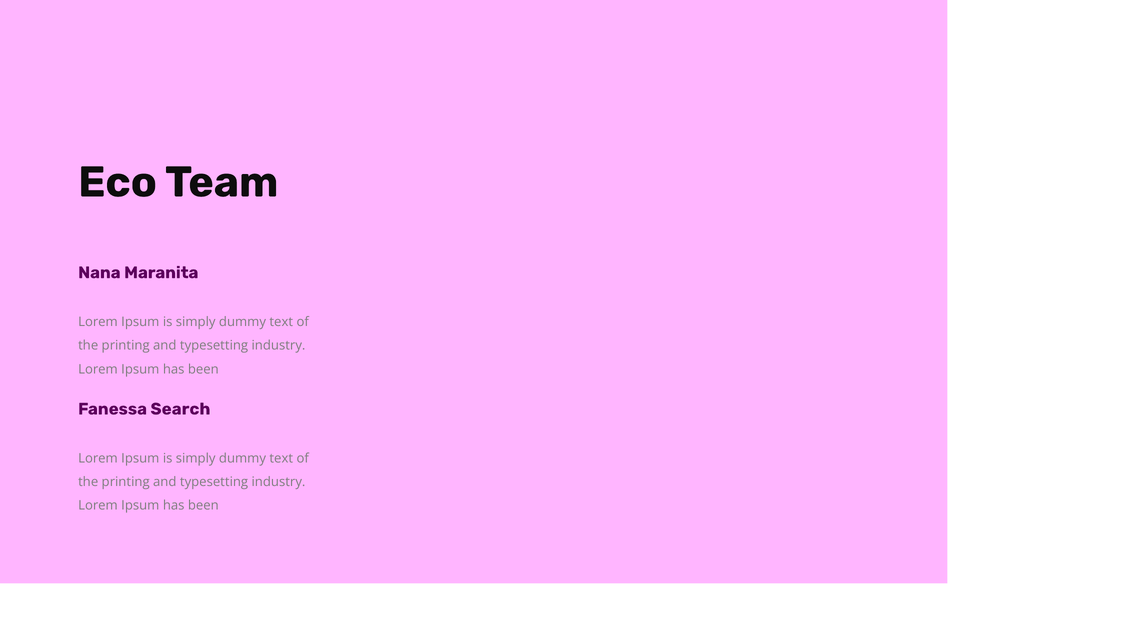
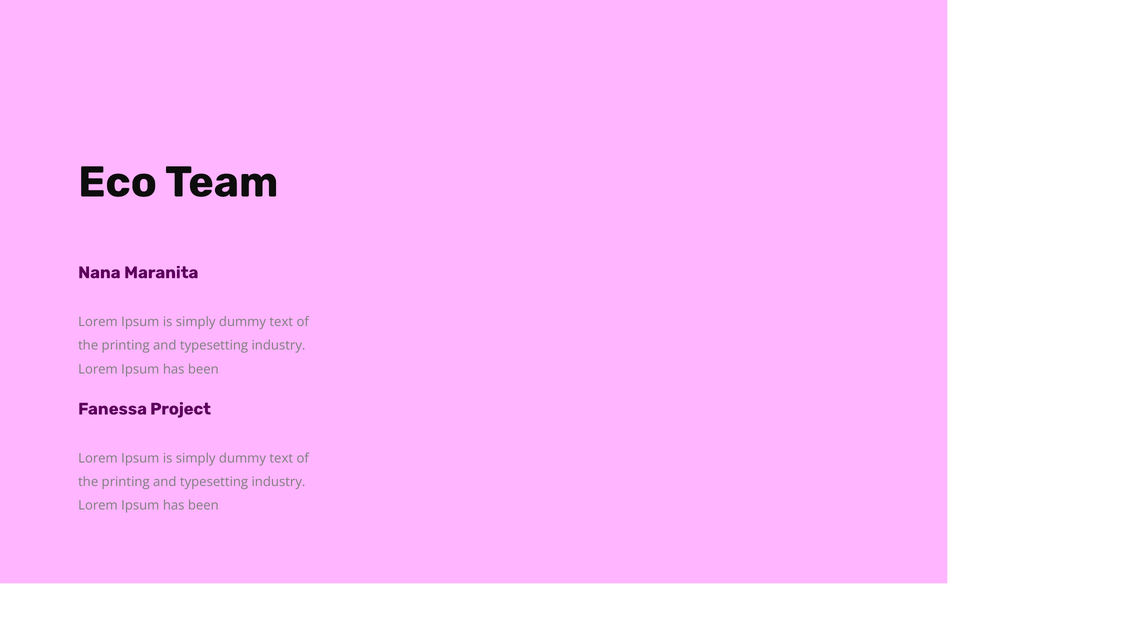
Search: Search -> Project
